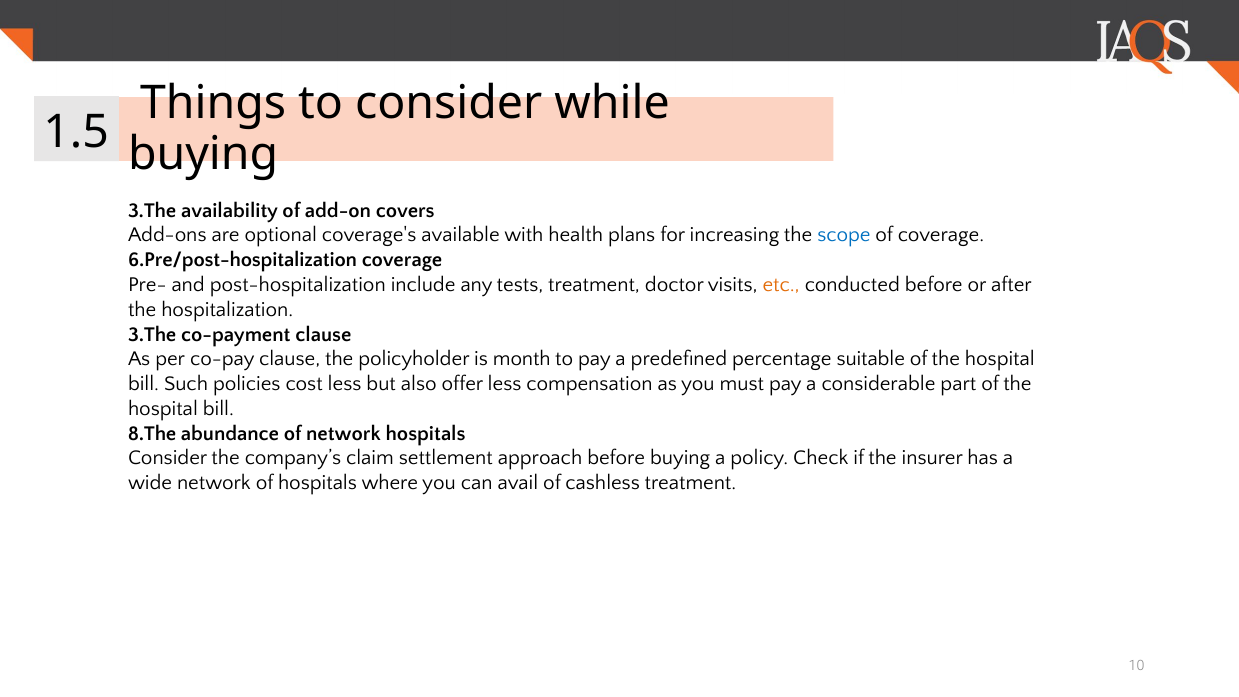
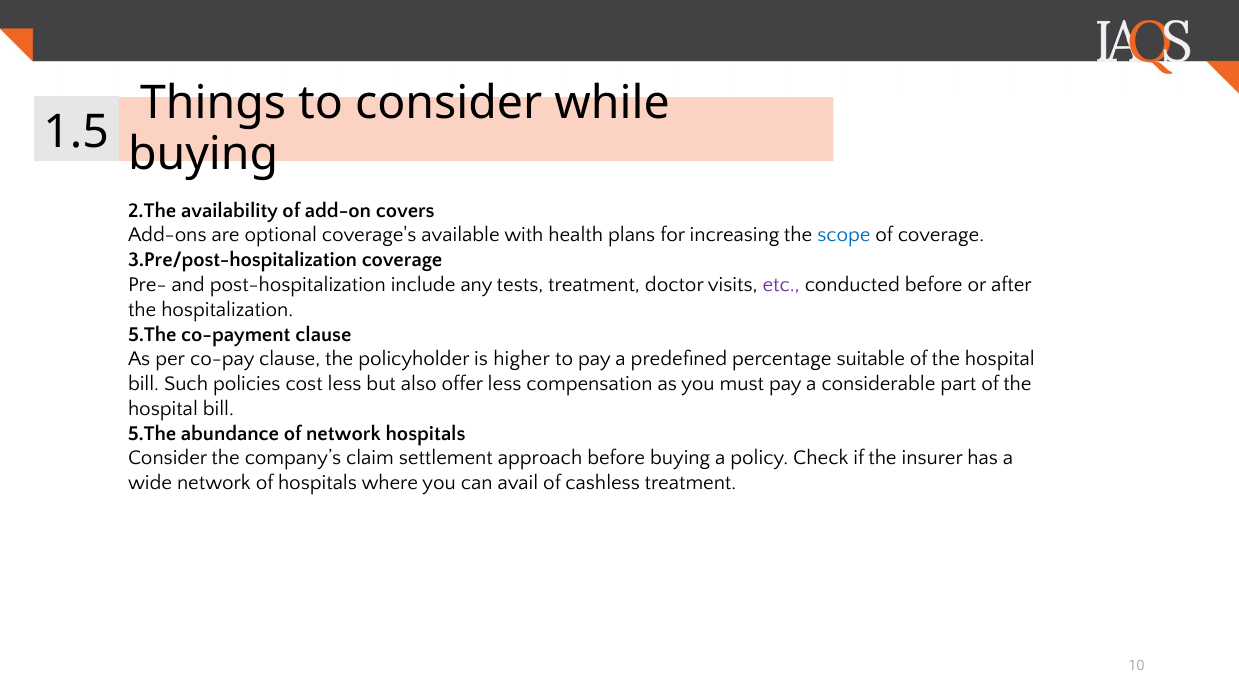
3.The at (152, 210): 3.The -> 2.The
6.Pre/post-hospitalization: 6.Pre/post-hospitalization -> 3.Pre/post-hospitalization
etc colour: orange -> purple
3.The at (152, 334): 3.The -> 5.The
month: month -> higher
8.The at (152, 433): 8.The -> 5.The
